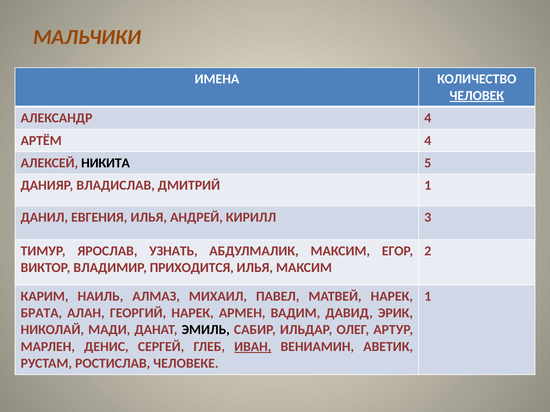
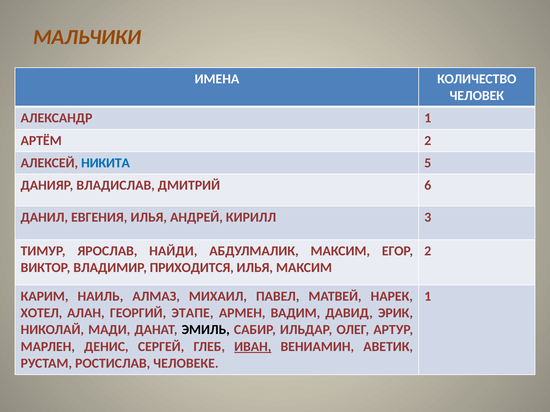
ЧЕЛОВЕК underline: present -> none
АЛЕКСАНДР 4: 4 -> 1
АРТЁМ 4: 4 -> 2
НИКИТА colour: black -> blue
ДМИТРИЙ 1: 1 -> 6
УЗНАТЬ: УЗНАТЬ -> НАЙДИ
БРАТА: БРАТА -> ХОТЕЛ
ГЕОРГИЙ НАРЕК: НАРЕК -> ЭТАПЕ
